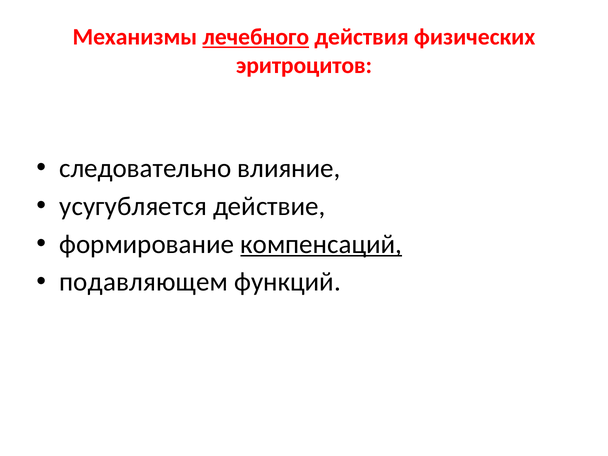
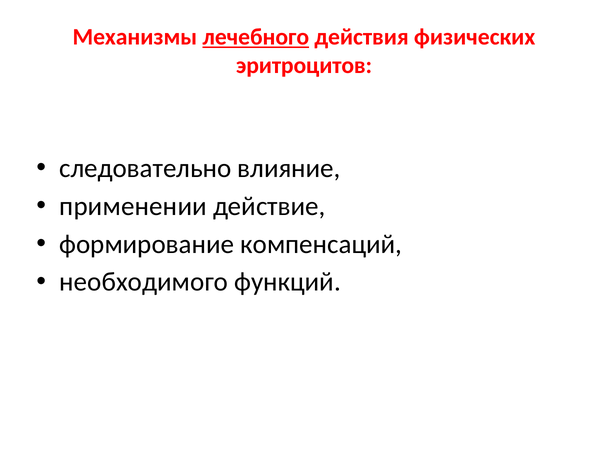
усугубляется: усугубляется -> применении
компенсаций underline: present -> none
подавляющем: подавляющем -> необходимого
